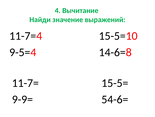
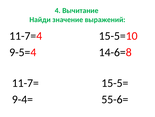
9-9=: 9-9= -> 9-4=
54-6=: 54-6= -> 55-6=
